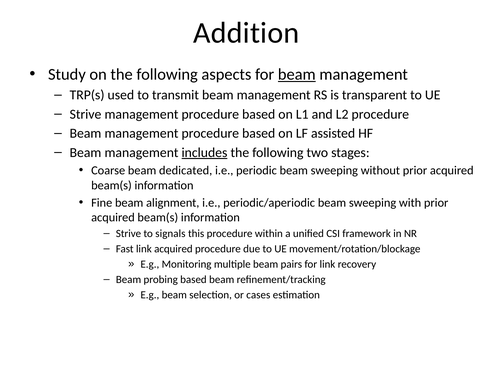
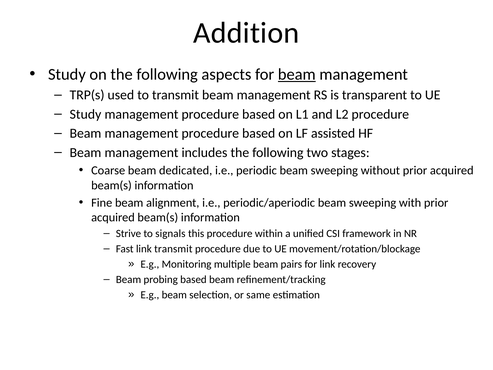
Strive at (86, 114): Strive -> Study
includes underline: present -> none
link acquired: acquired -> transmit
cases: cases -> same
